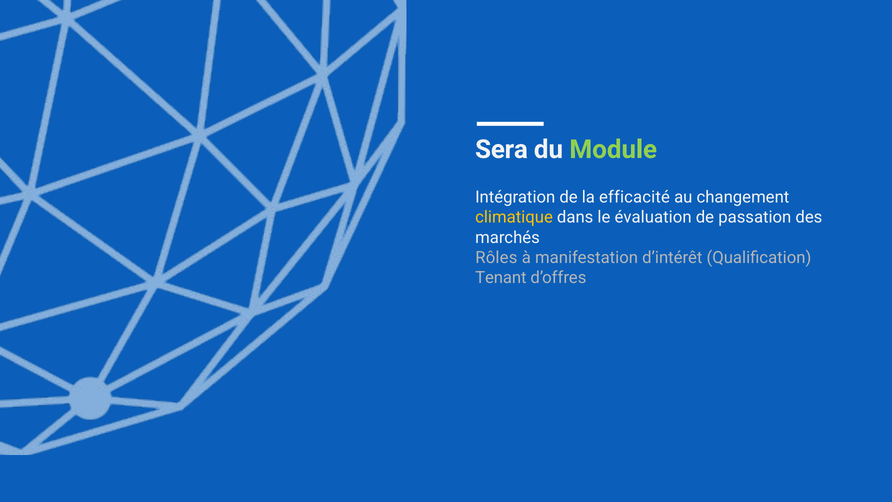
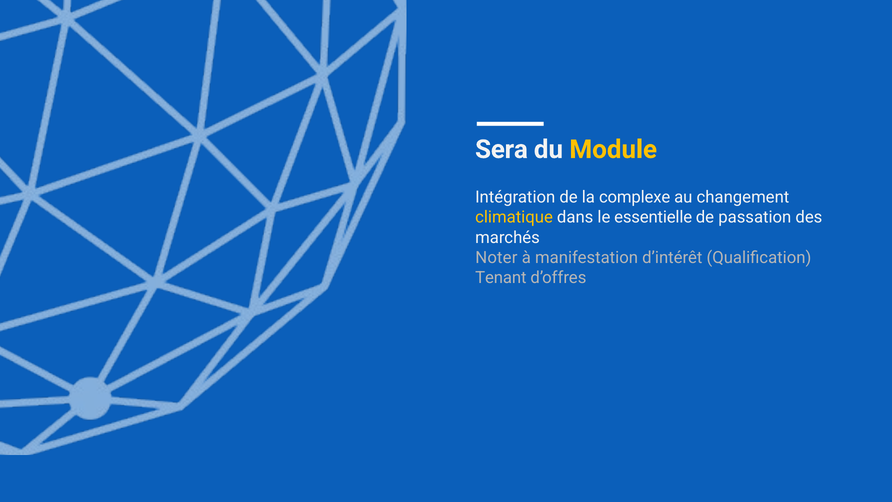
Module colour: light green -> yellow
efficacité: efficacité -> complexe
évaluation: évaluation -> essentielle
Rôles: Rôles -> Noter
